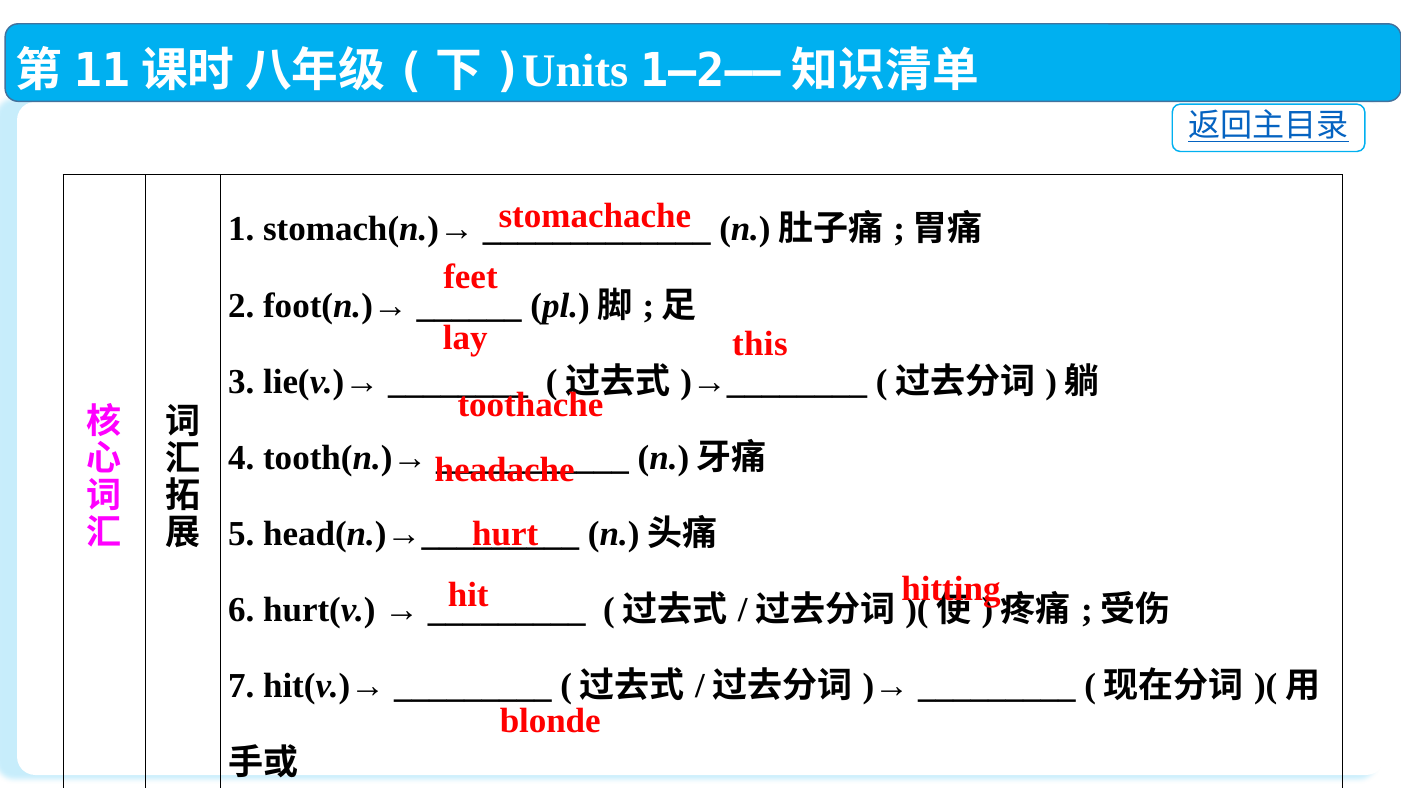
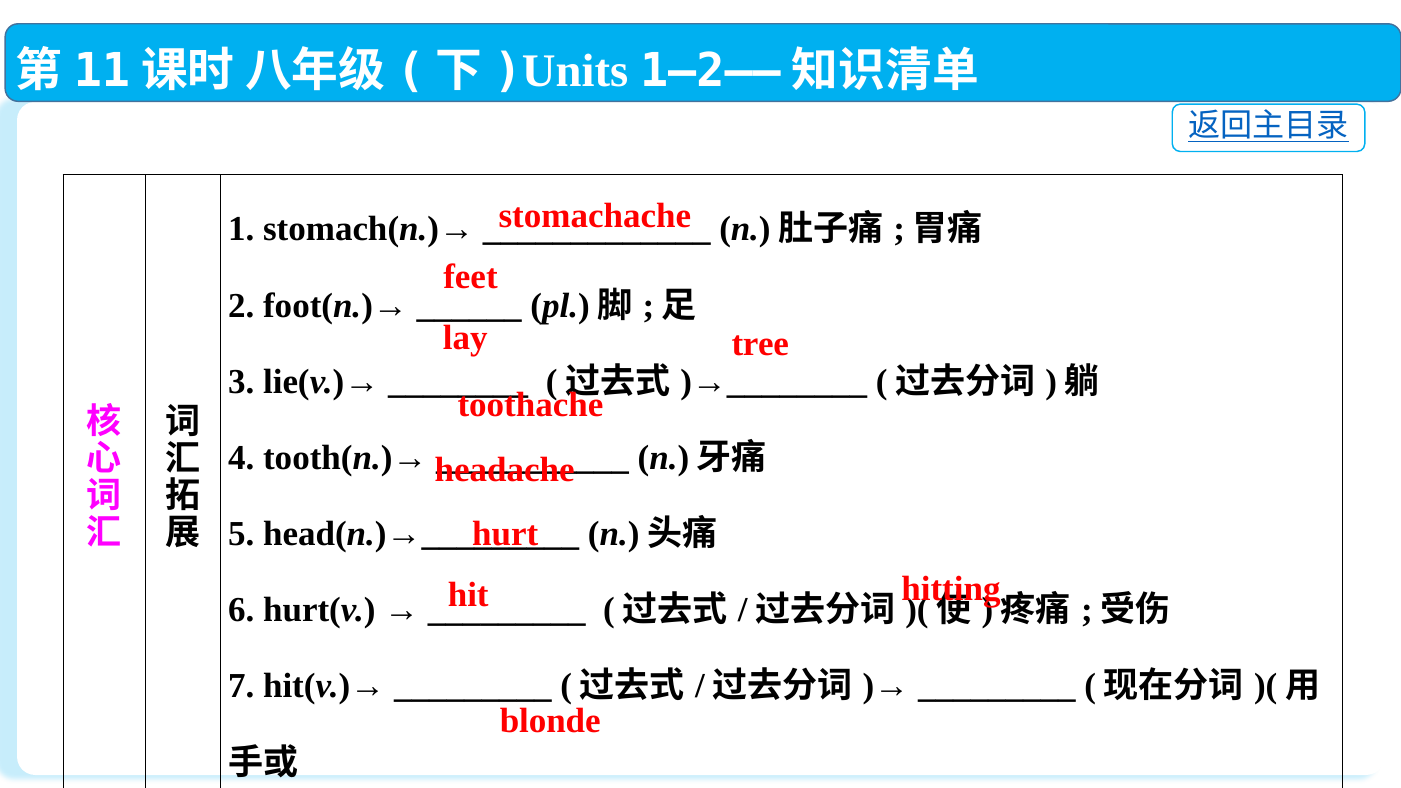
this: this -> tree
